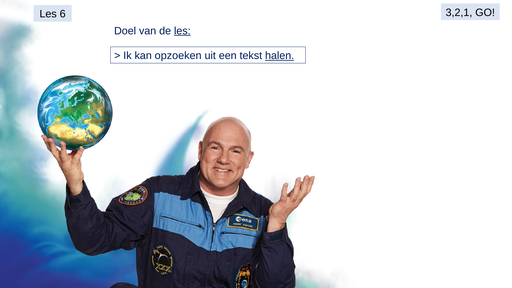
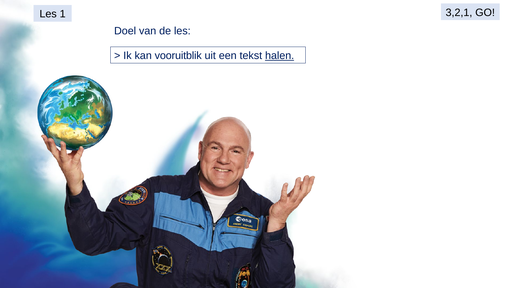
6: 6 -> 1
les at (182, 31) underline: present -> none
opzoeken: opzoeken -> vooruitblik
